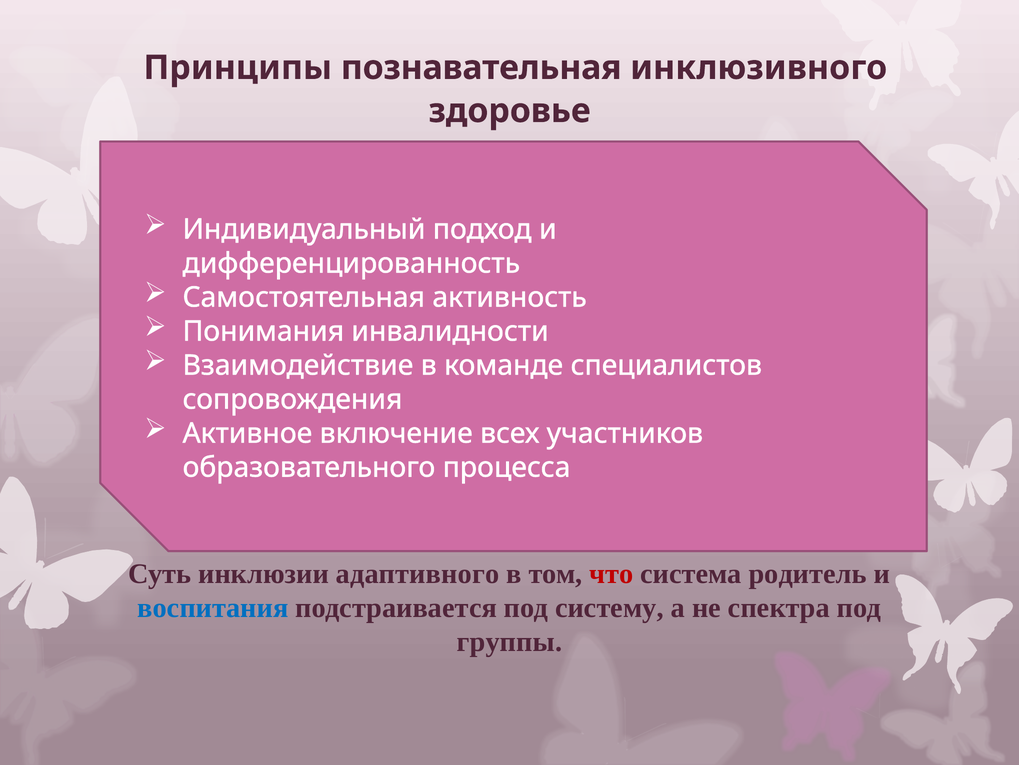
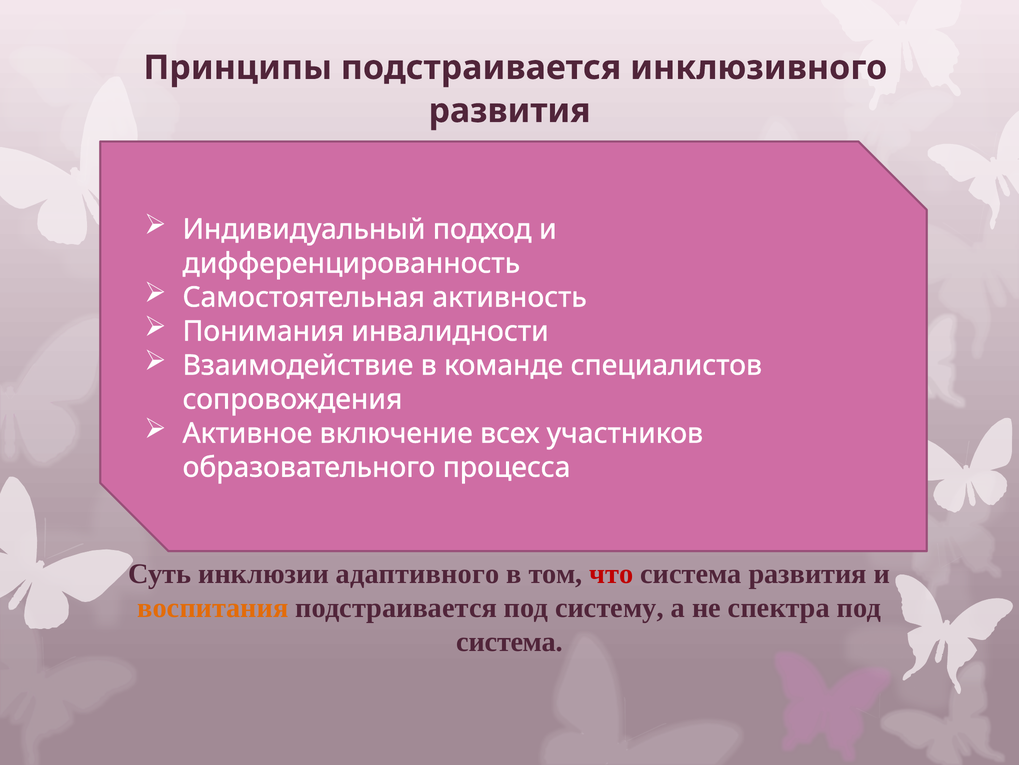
Принципы познавательная: познавательная -> подстраивается
здоровье at (510, 111): здоровье -> развития
система родитель: родитель -> развития
воспитания colour: blue -> orange
группы at (509, 641): группы -> система
